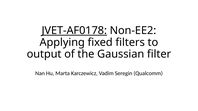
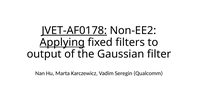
Applying underline: none -> present
